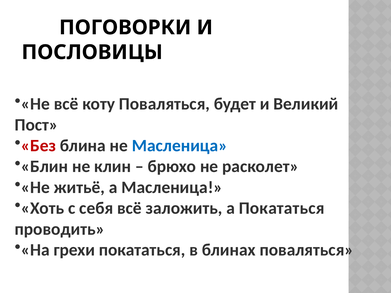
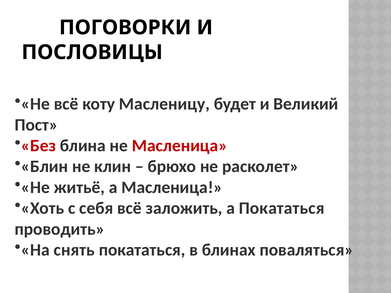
коту Поваляться: Поваляться -> Масленицу
Масленица at (180, 146) colour: blue -> red
грехи: грехи -> снять
